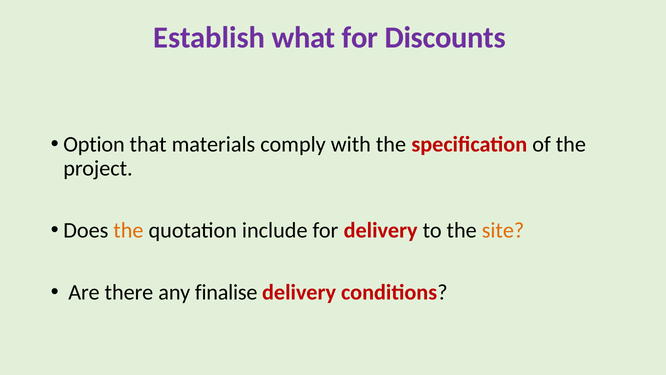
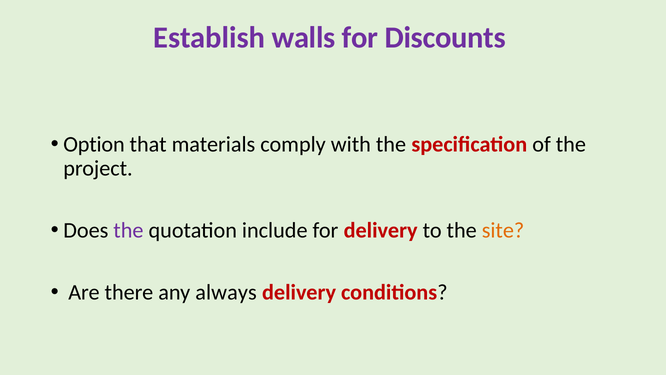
what: what -> walls
the at (128, 230) colour: orange -> purple
finalise: finalise -> always
